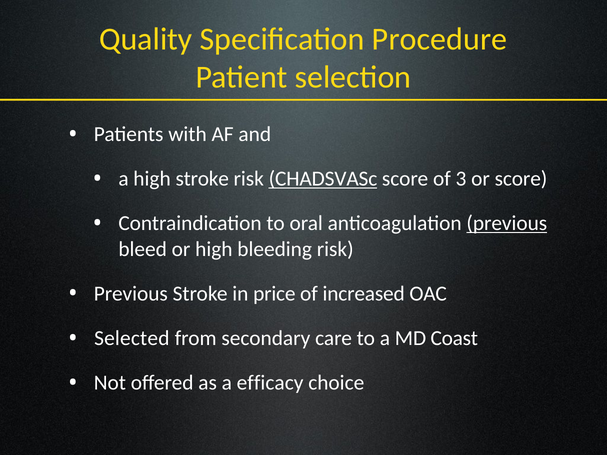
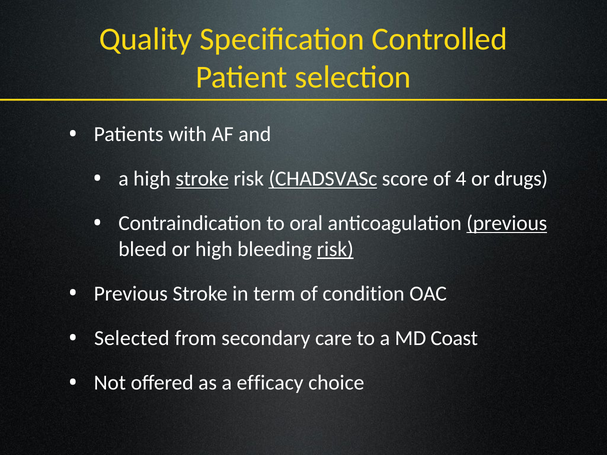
Procedure: Procedure -> Controlled
stroke at (202, 179) underline: none -> present
3: 3 -> 4
or score: score -> drugs
risk at (335, 249) underline: none -> present
price: price -> term
increased: increased -> condition
